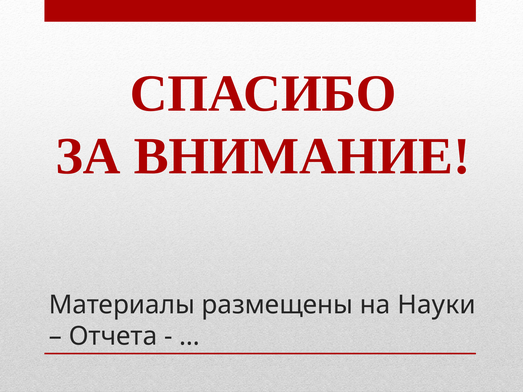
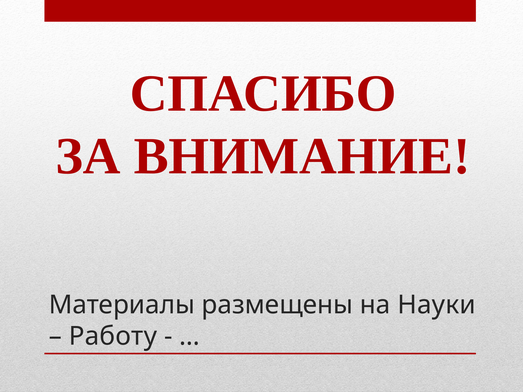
Отчета: Отчета -> Работу
